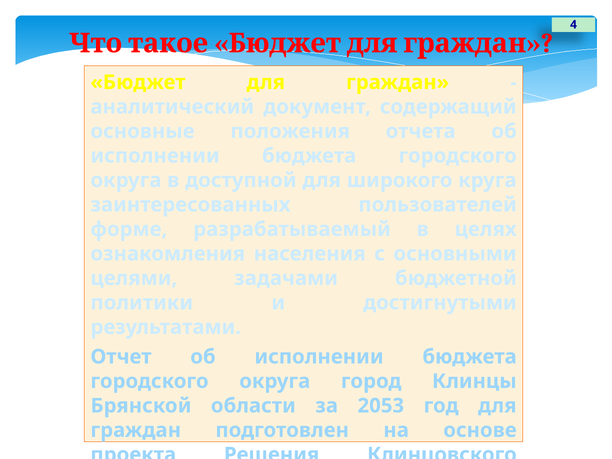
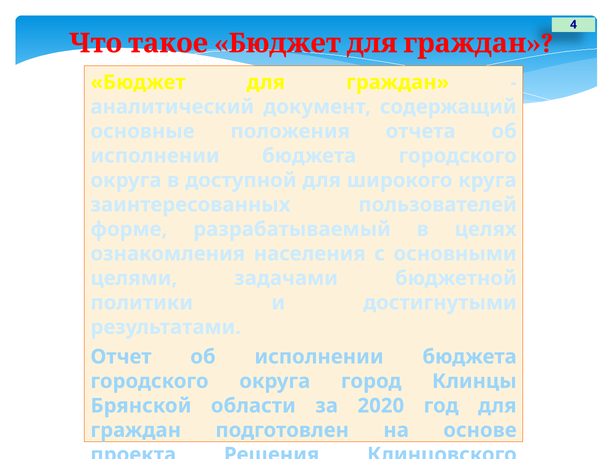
2053: 2053 -> 2020
